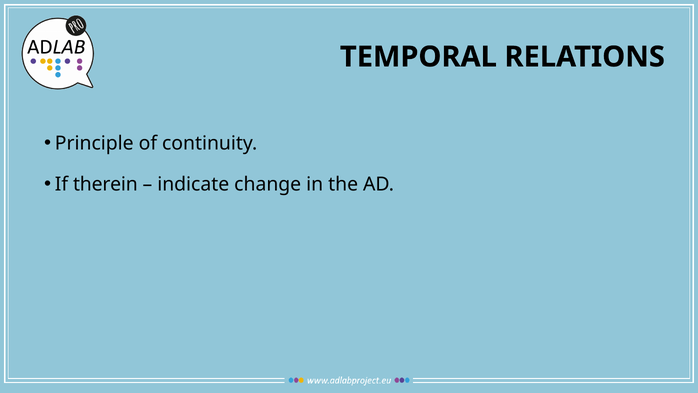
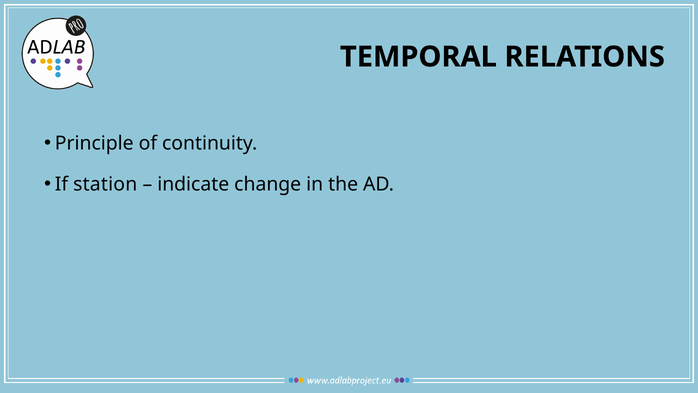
therein: therein -> station
